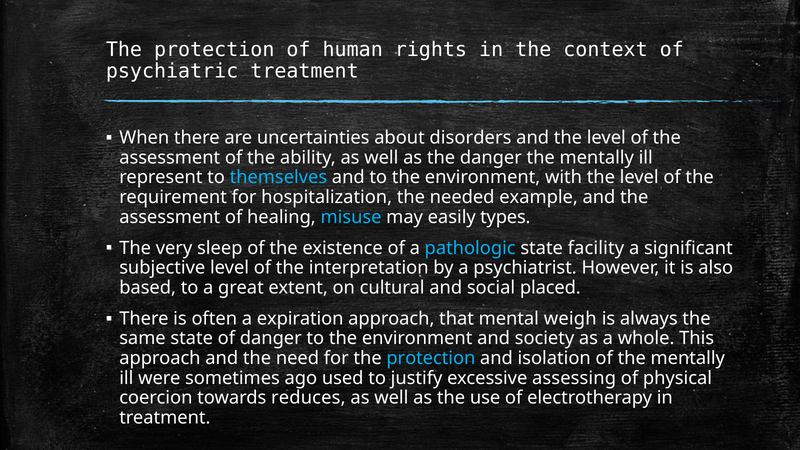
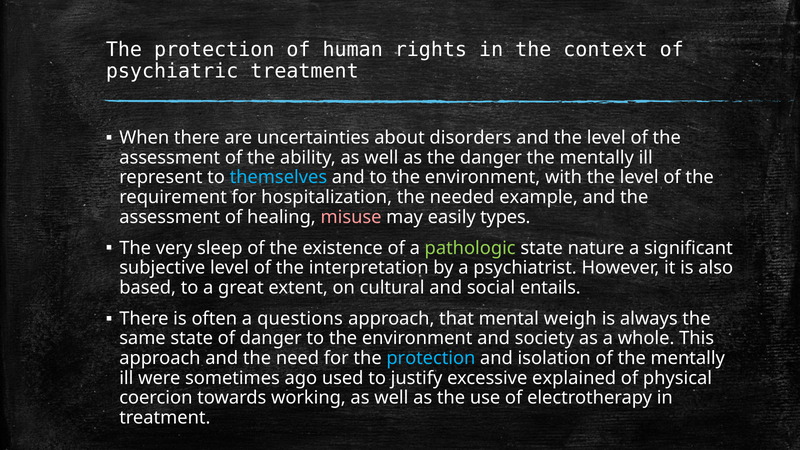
misuse colour: light blue -> pink
pathologic colour: light blue -> light green
facility: facility -> nature
placed: placed -> entails
expiration: expiration -> questions
assessing: assessing -> explained
reduces: reduces -> working
